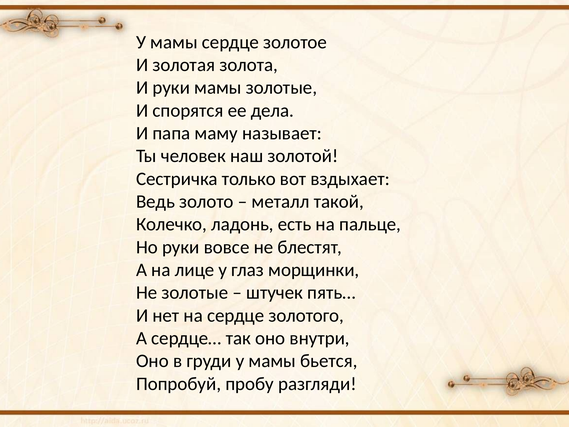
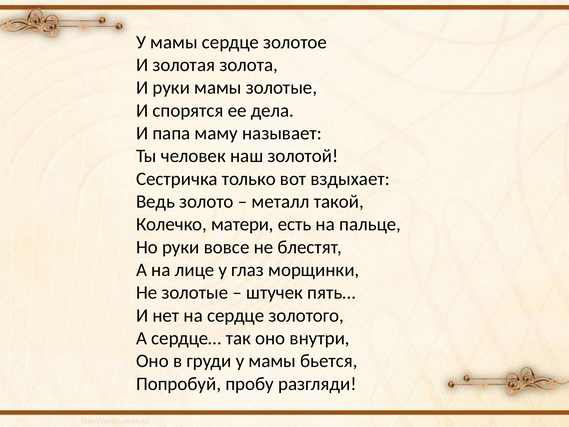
ладонь: ладонь -> матери
